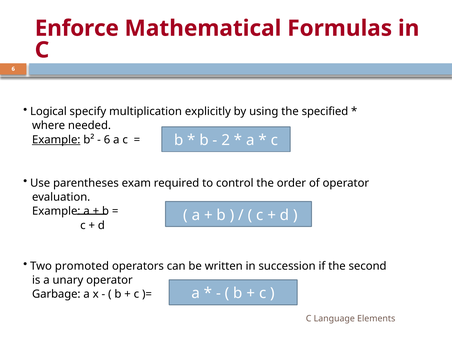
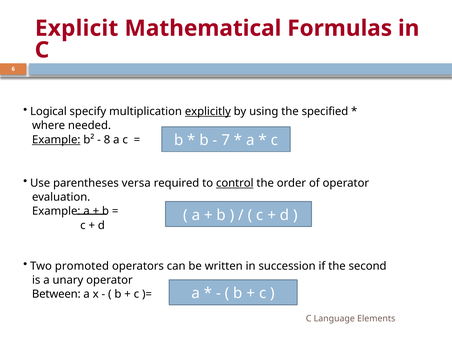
Enforce: Enforce -> Explicit
explicitly underline: none -> present
2: 2 -> 7
6 at (107, 140): 6 -> 8
exam: exam -> versa
control underline: none -> present
Garbage: Garbage -> Between
